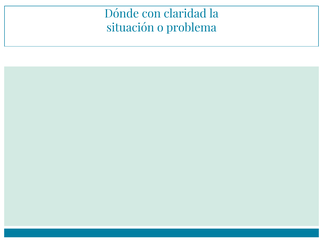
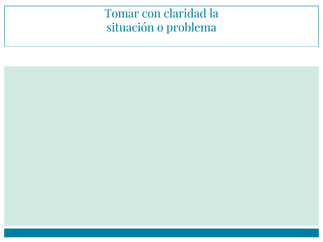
Dónde: Dónde -> Tomar
